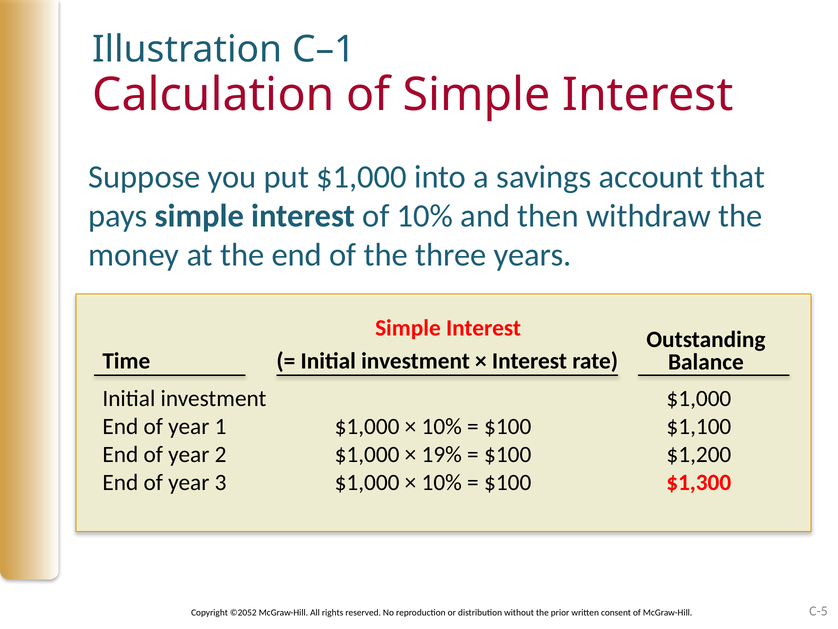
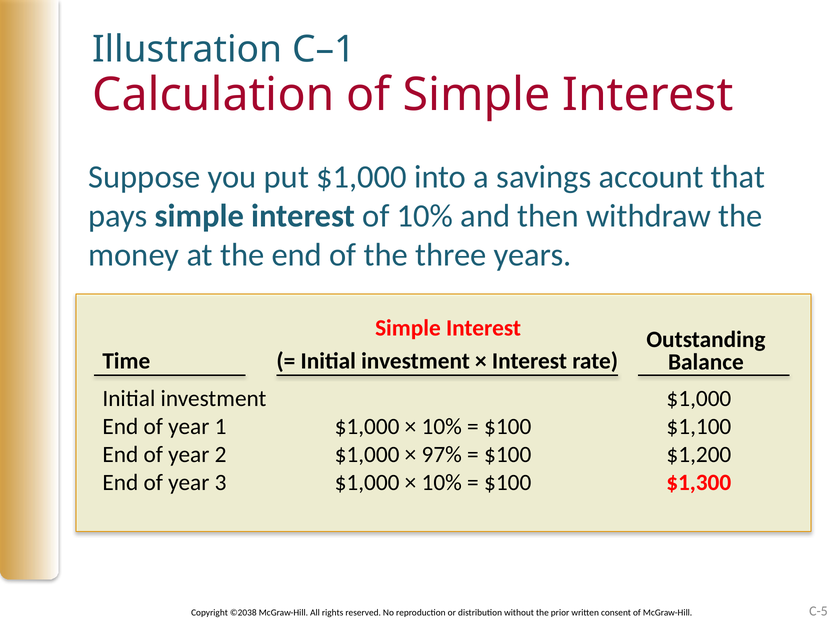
19%: 19% -> 97%
©2052: ©2052 -> ©2038
